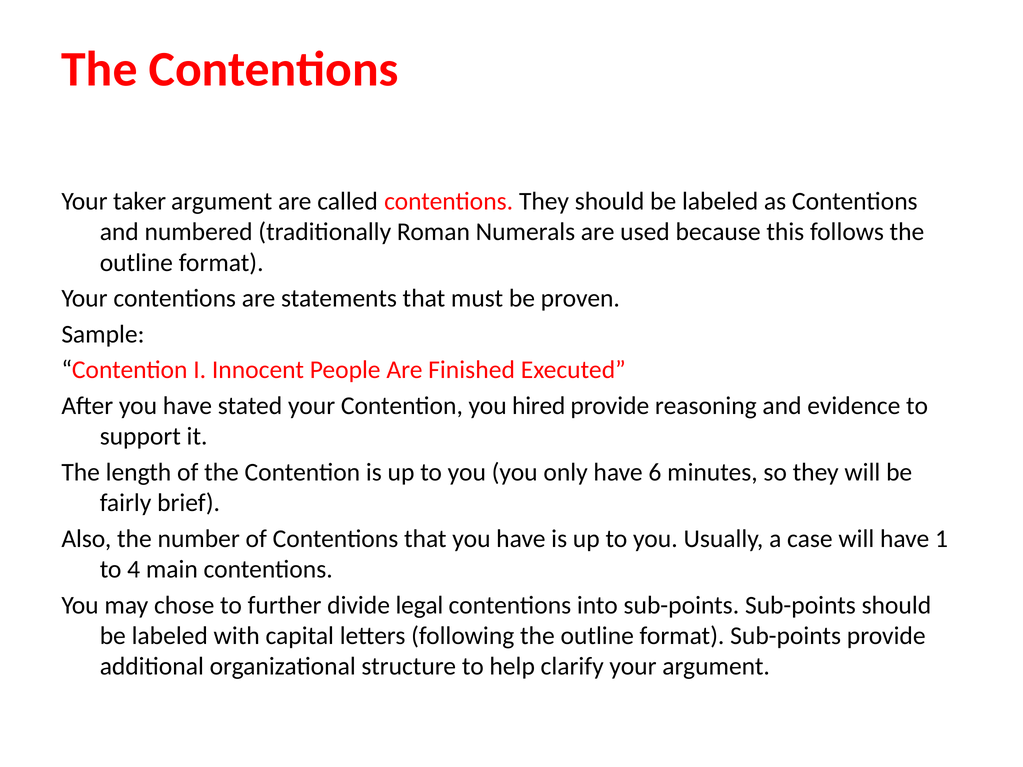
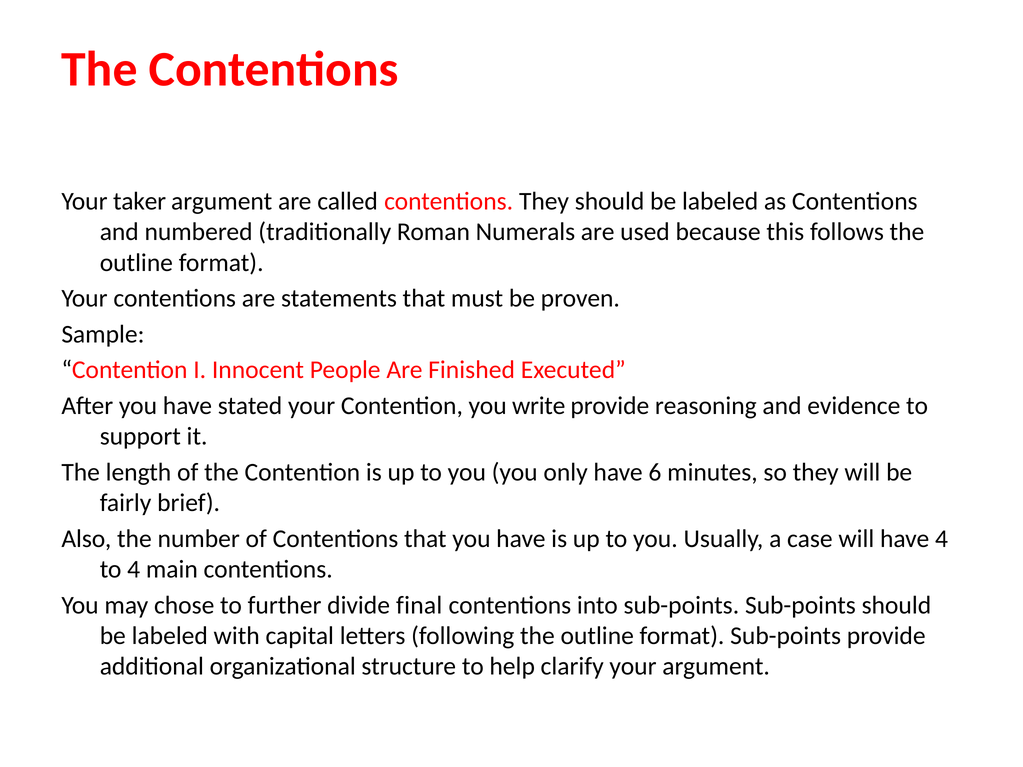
hired: hired -> write
have 1: 1 -> 4
legal: legal -> final
